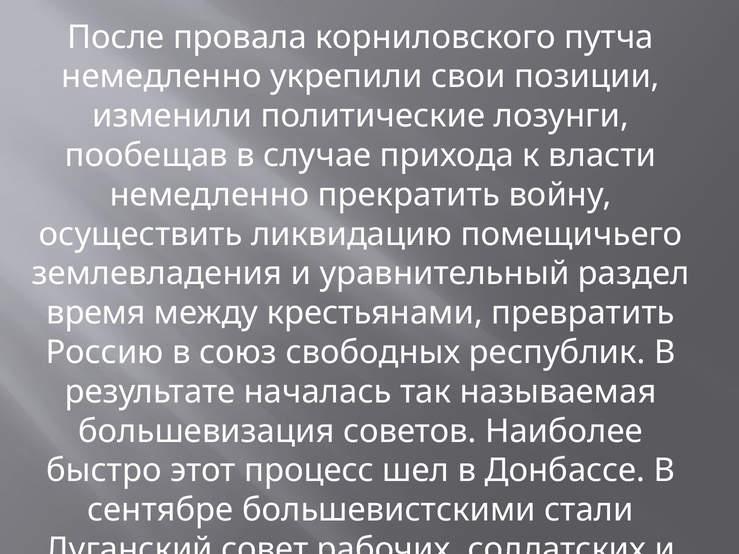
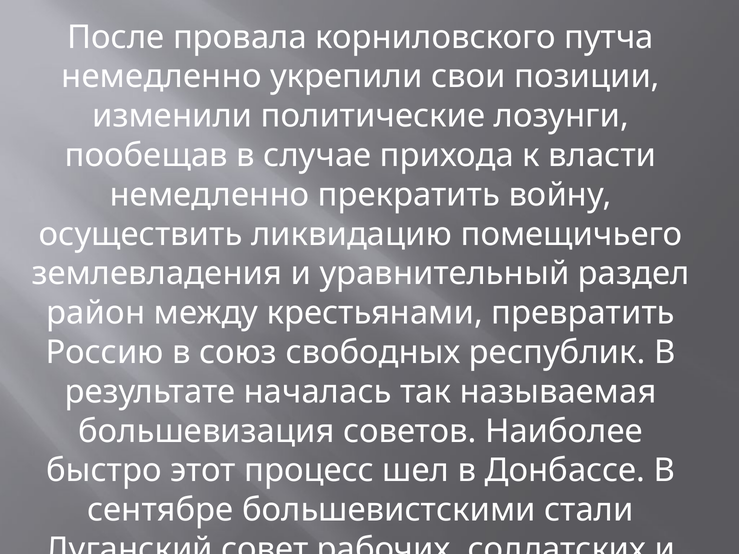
время: время -> район
